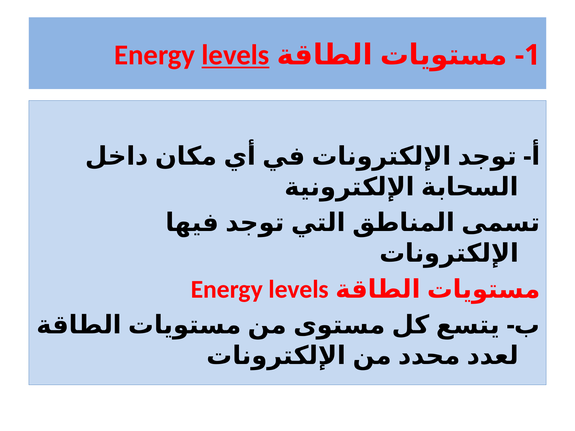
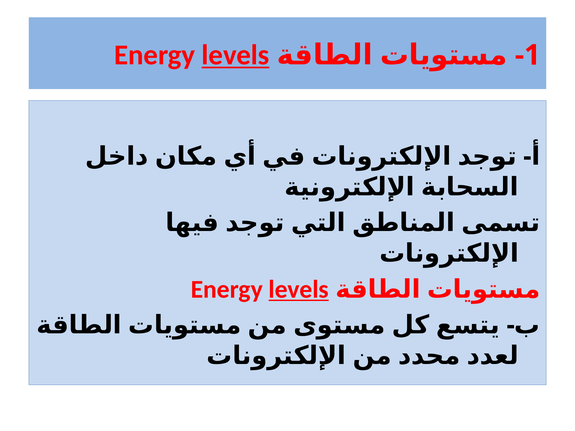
levels at (299, 289) underline: none -> present
